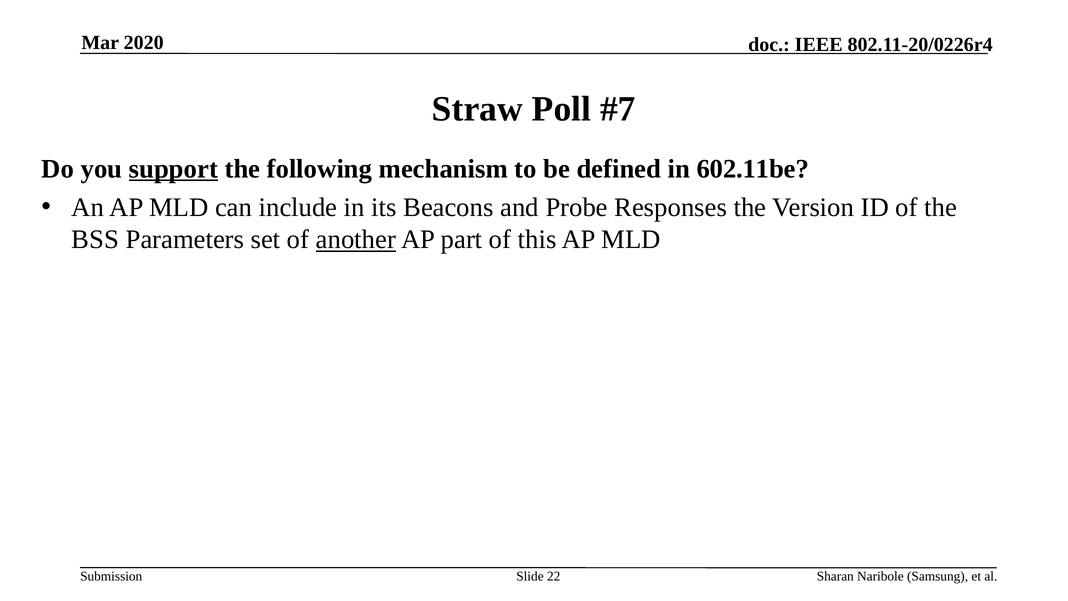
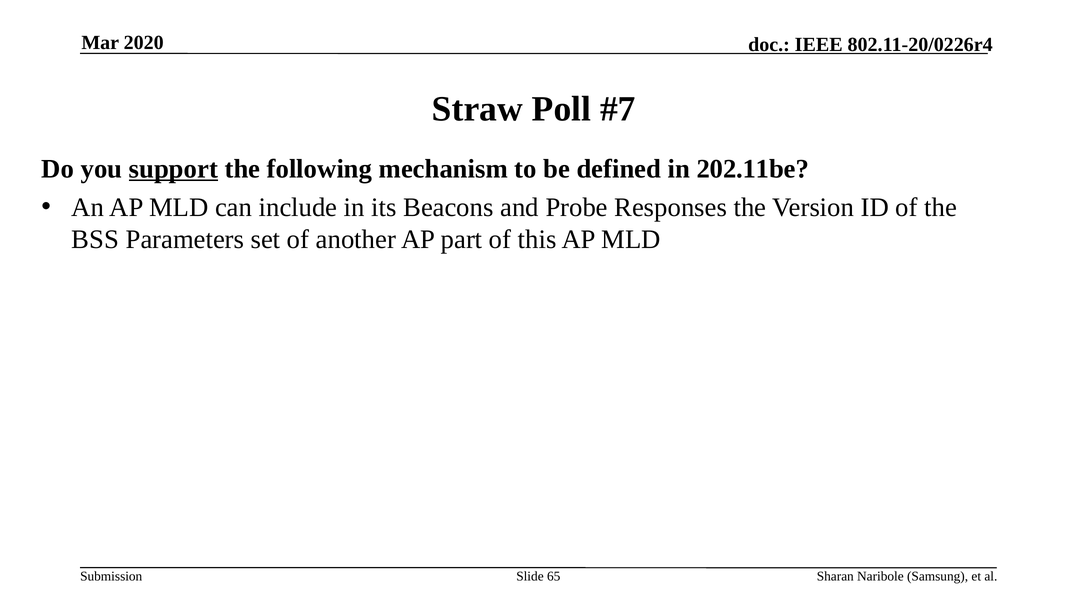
602.11be: 602.11be -> 202.11be
another underline: present -> none
22: 22 -> 65
